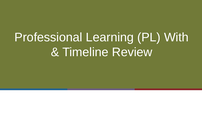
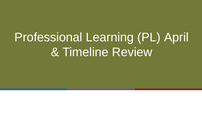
With: With -> April
